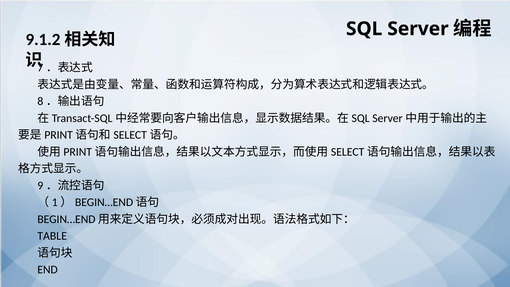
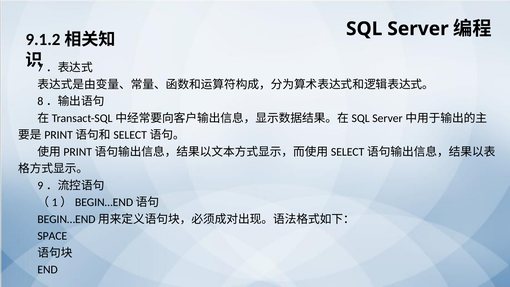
TABLE: TABLE -> SPACE
